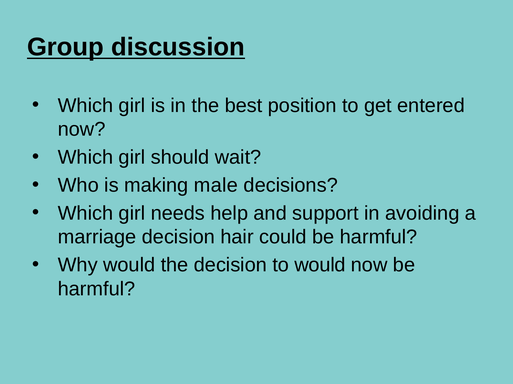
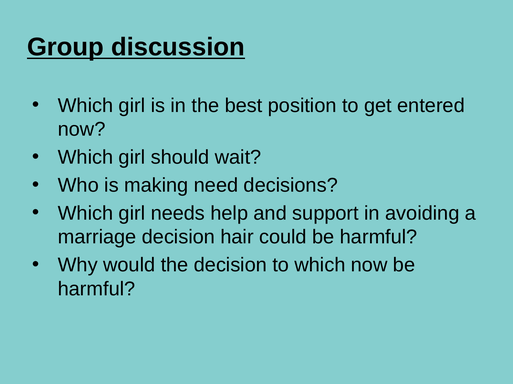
male: male -> need
to would: would -> which
